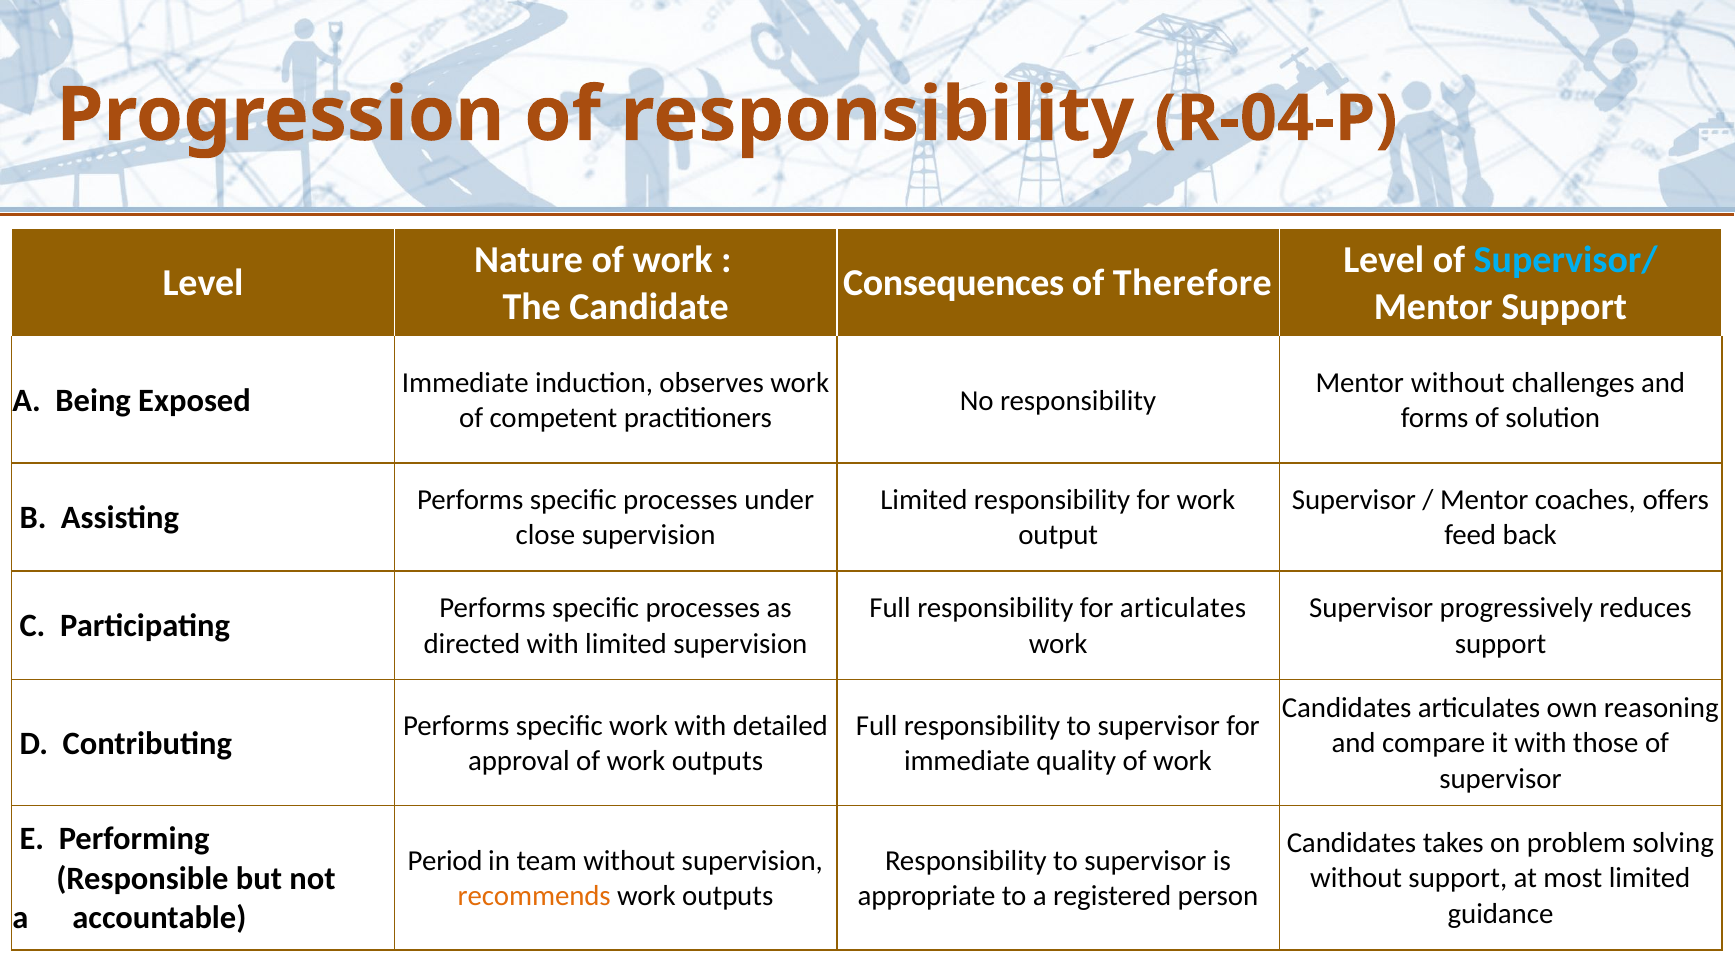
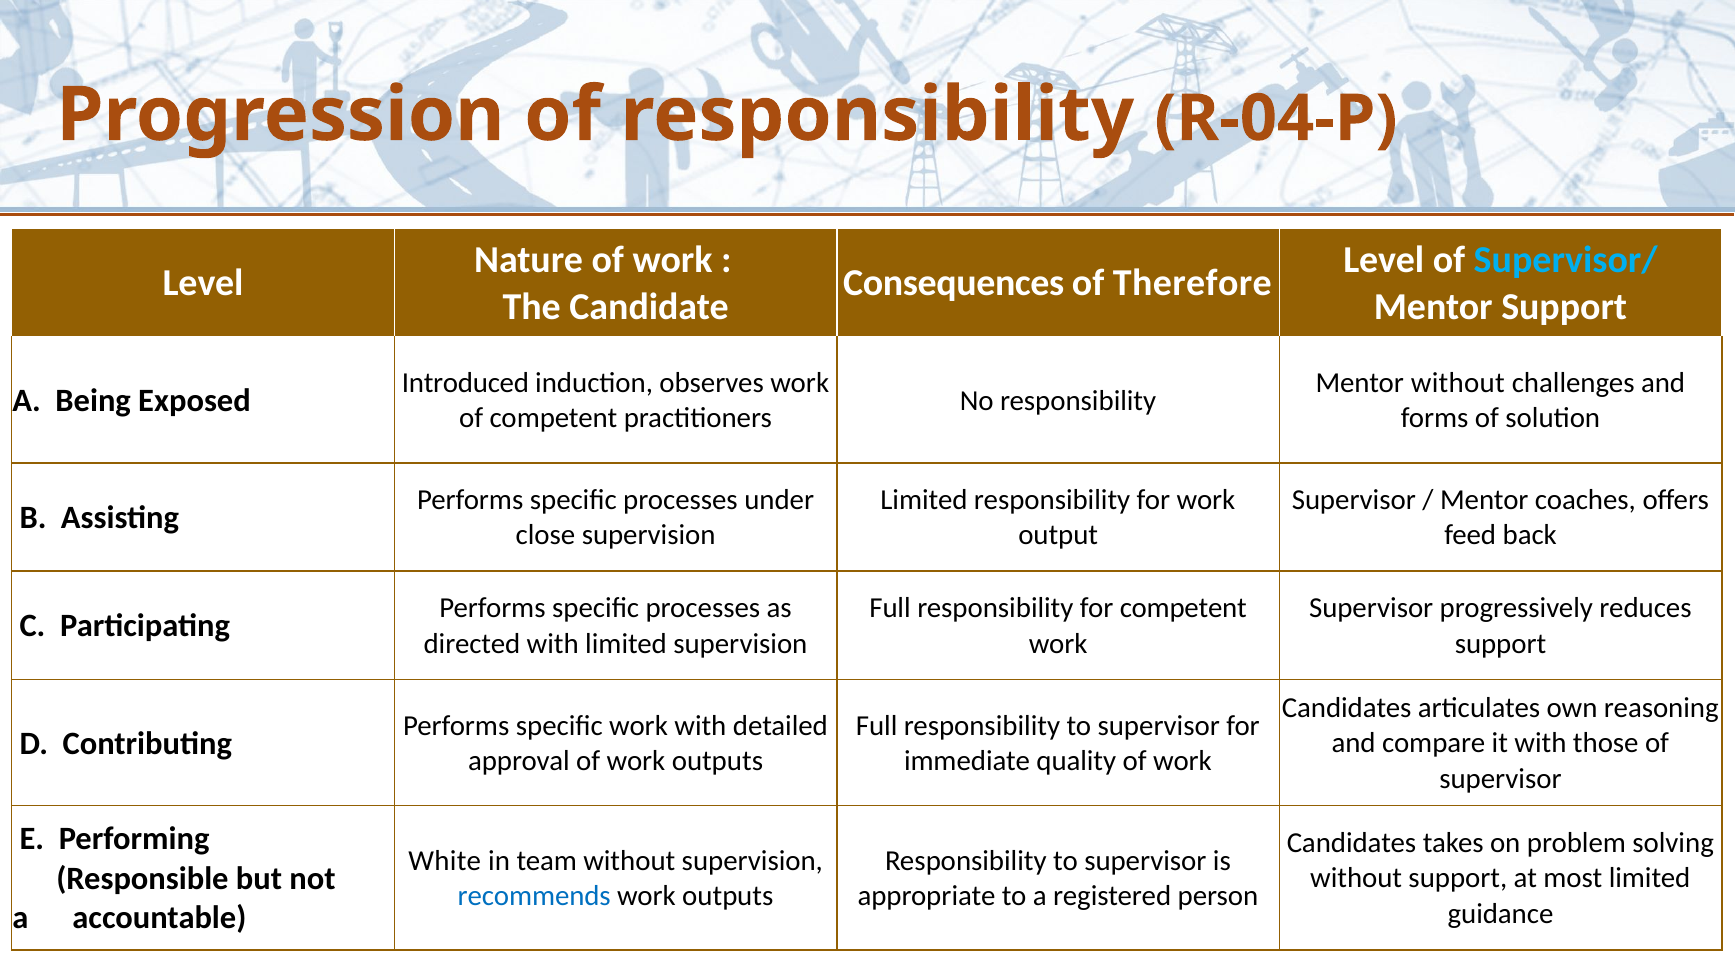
Immediate at (465, 383): Immediate -> Introduced
for articulates: articulates -> competent
Period: Period -> White
recommends colour: orange -> blue
